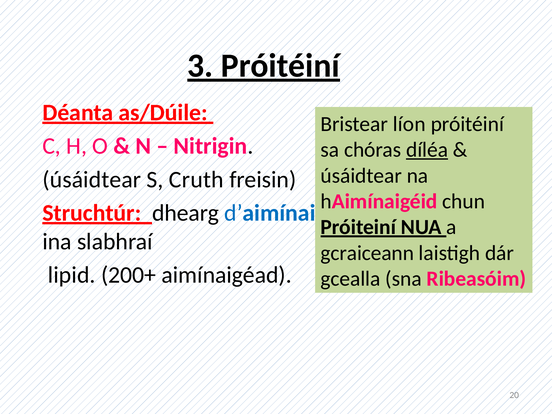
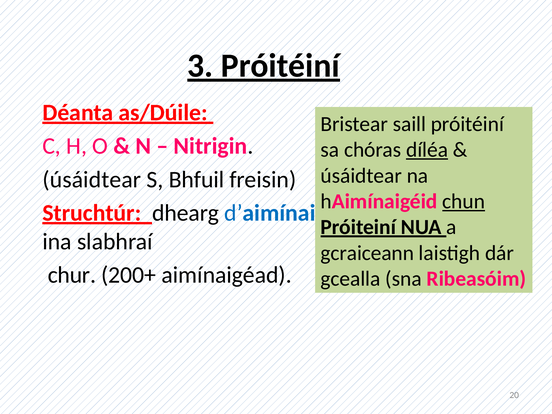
líon: líon -> saill
Cruth: Cruth -> Bhfuil
chun underline: none -> present
lipid: lipid -> chur
